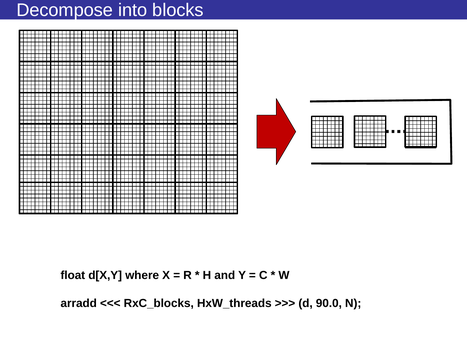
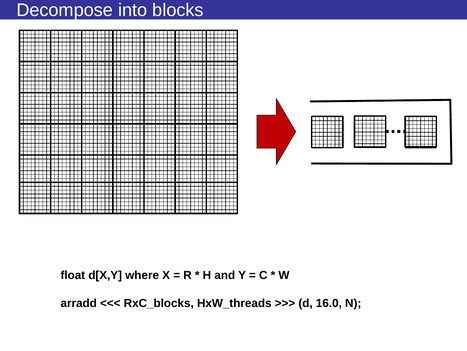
90.0: 90.0 -> 16.0
